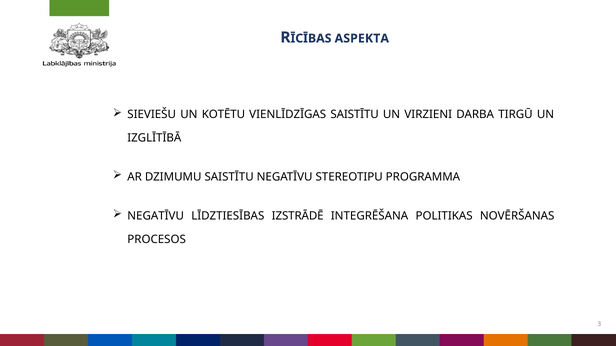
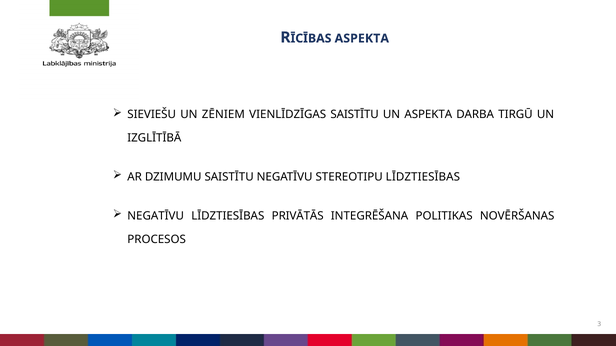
KOTĒTU: KOTĒTU -> ZĒNIEM
UN VIRZIENI: VIRZIENI -> ASPEKTA
STEREOTIPU PROGRAMMA: PROGRAMMA -> LĪDZTIESĪBAS
IZSTRĀDĒ: IZSTRĀDĒ -> PRIVĀTĀS
